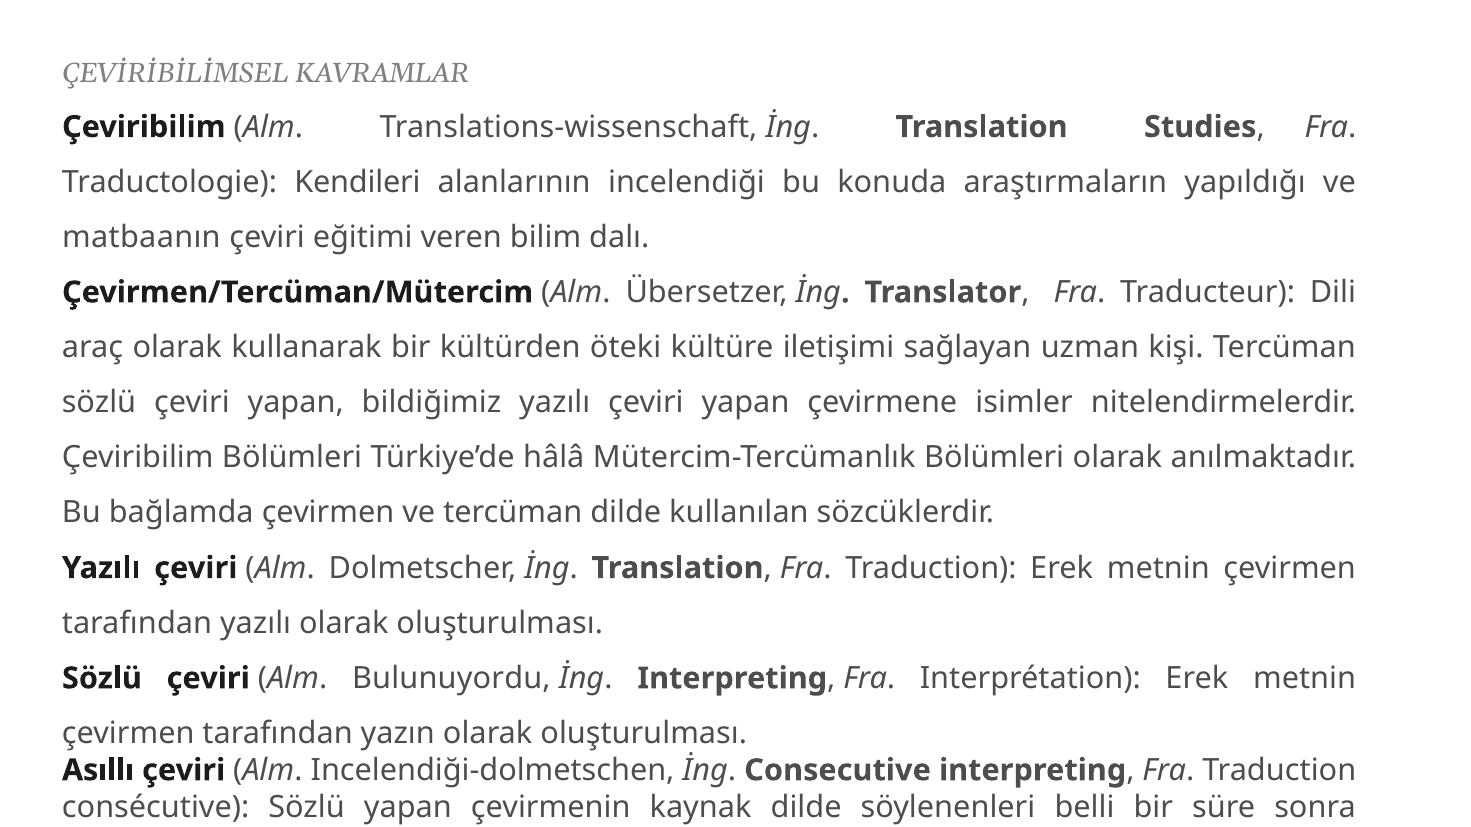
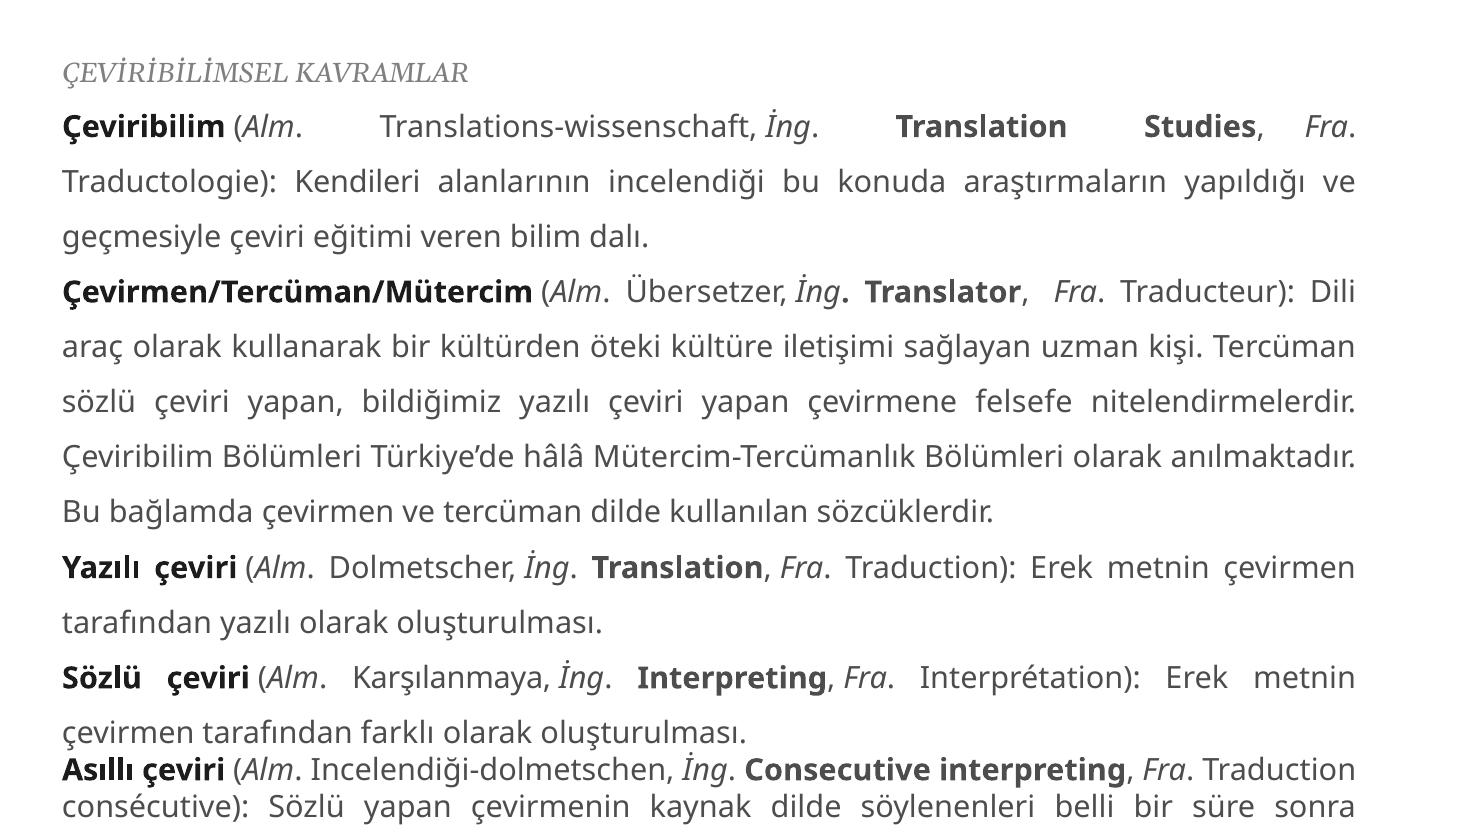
matbaanın: matbaanın -> geçmesiyle
isimler: isimler -> felsefe
Bulunuyordu: Bulunuyordu -> Karşılanmaya
yazın: yazın -> farklı
